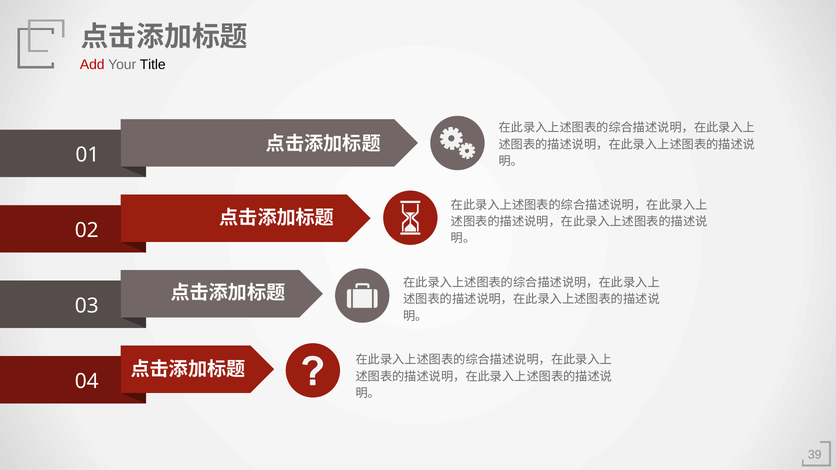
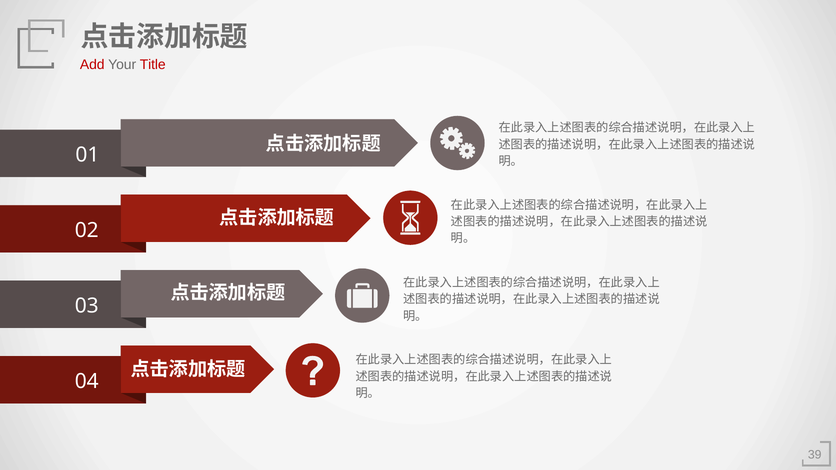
Title colour: black -> red
